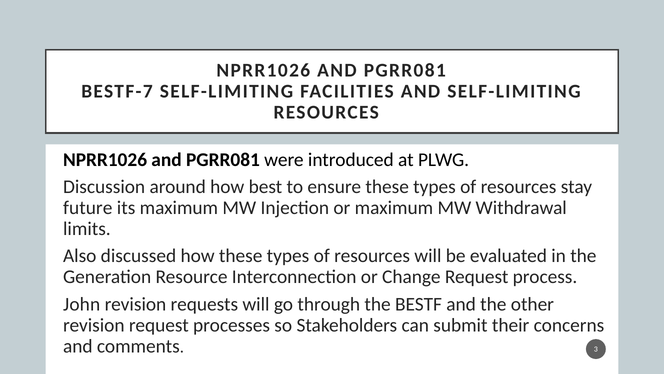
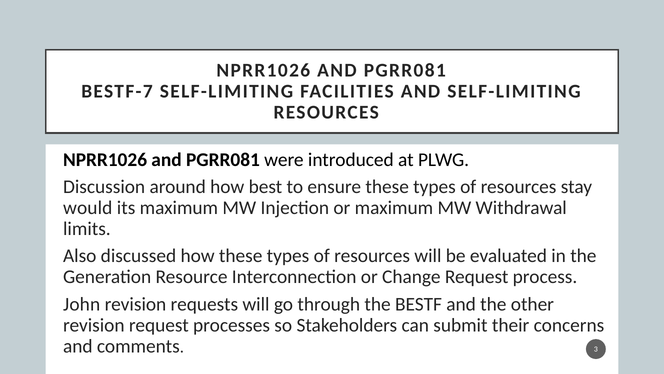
future: future -> would
